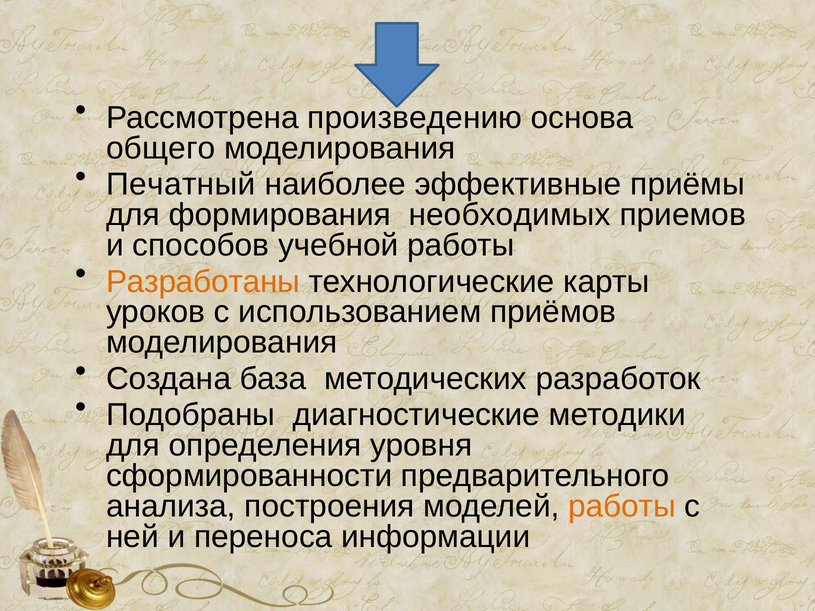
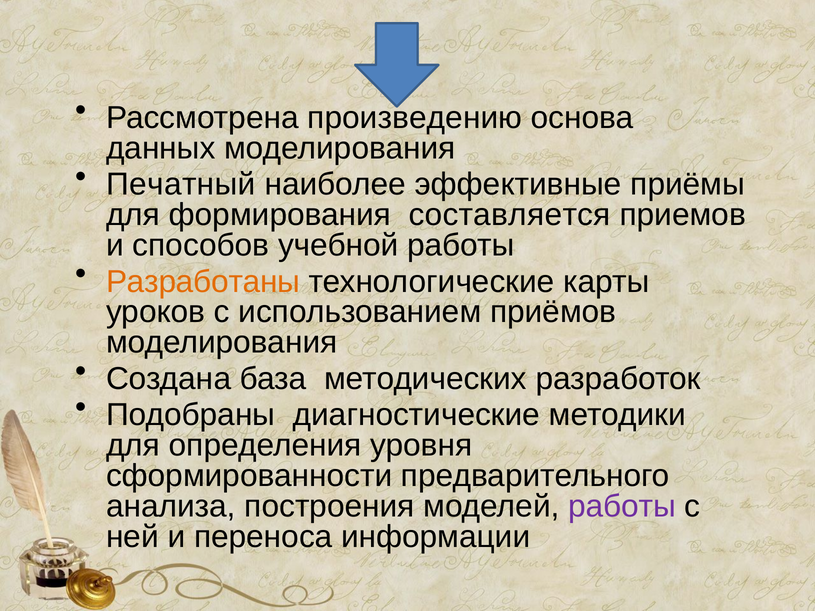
общего: общего -> данных
необходимых: необходимых -> составляется
работы at (622, 506) colour: orange -> purple
